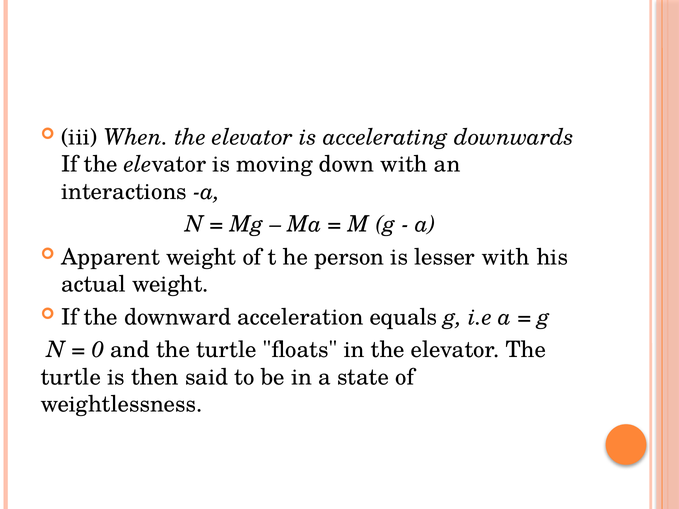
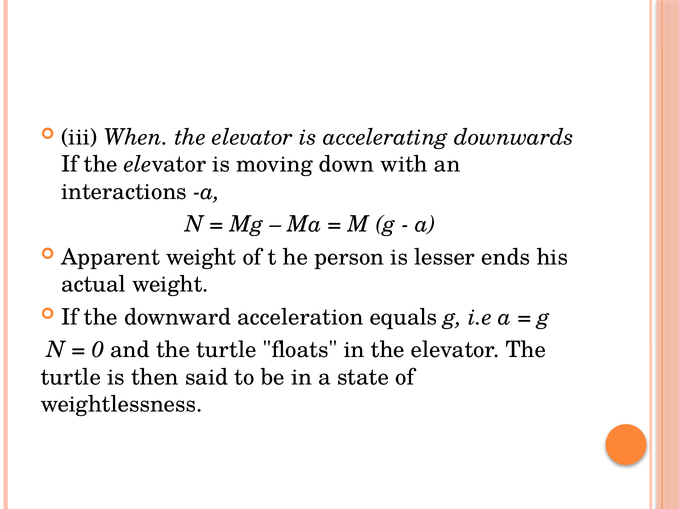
lesser with: with -> ends
